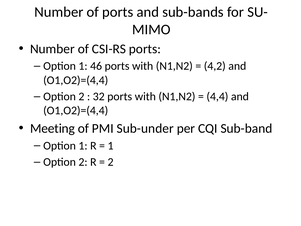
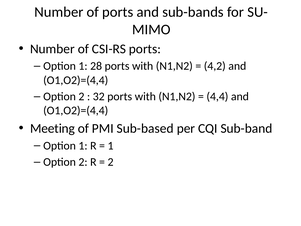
46: 46 -> 28
Sub-under: Sub-under -> Sub-based
